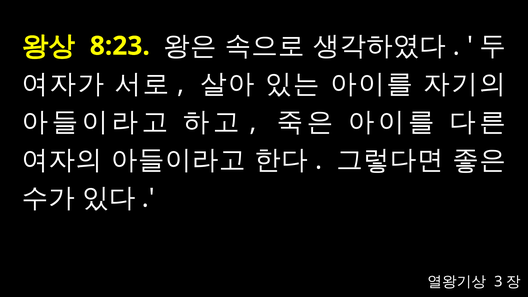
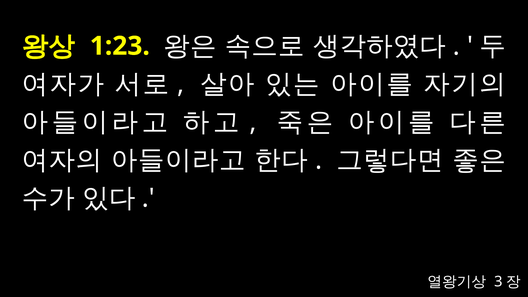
8:23: 8:23 -> 1:23
